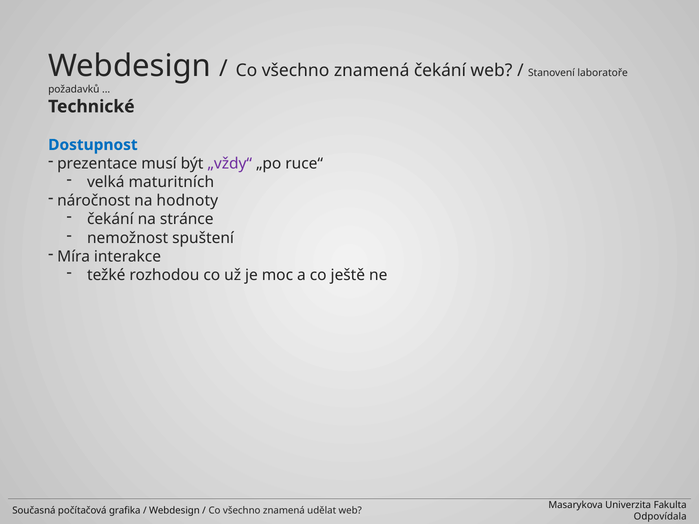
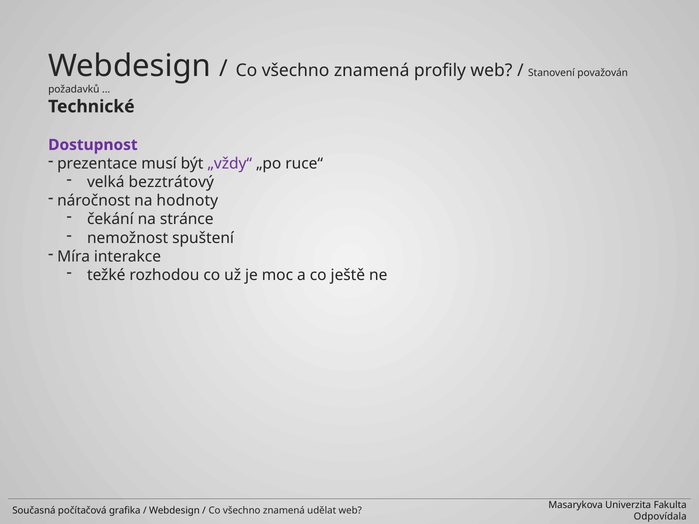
znamená čekání: čekání -> profily
laboratoře: laboratoře -> považován
Dostupnost colour: blue -> purple
maturitních: maturitních -> bezztrátový
